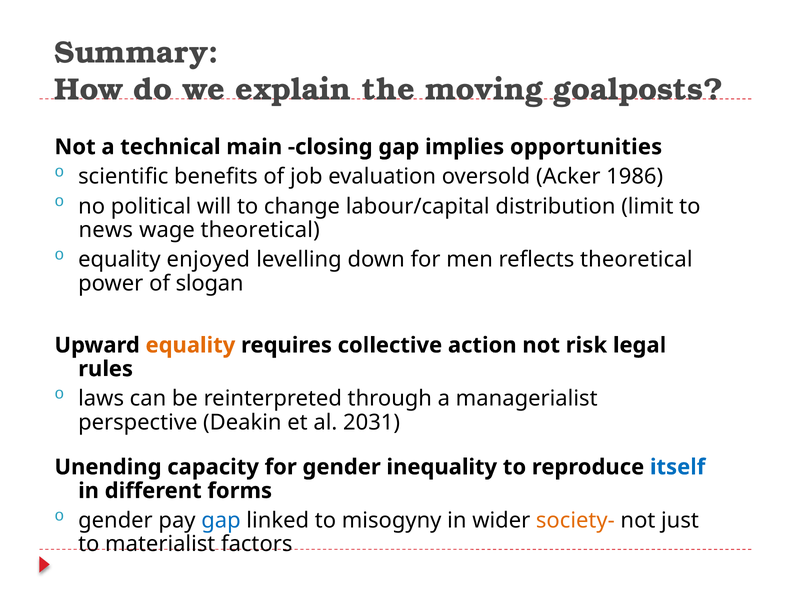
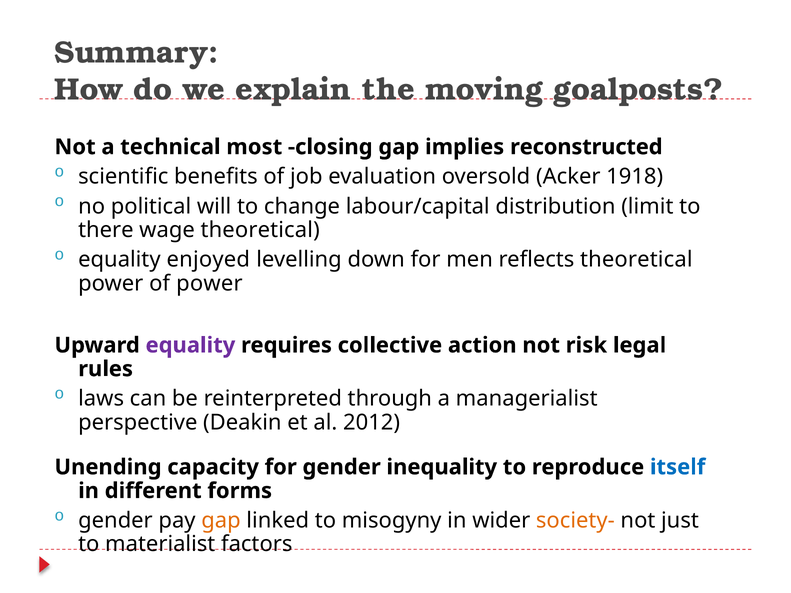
main: main -> most
opportunities: opportunities -> reconstructed
1986: 1986 -> 1918
news: news -> there
of slogan: slogan -> power
equality at (190, 345) colour: orange -> purple
2031: 2031 -> 2012
gap at (221, 521) colour: blue -> orange
